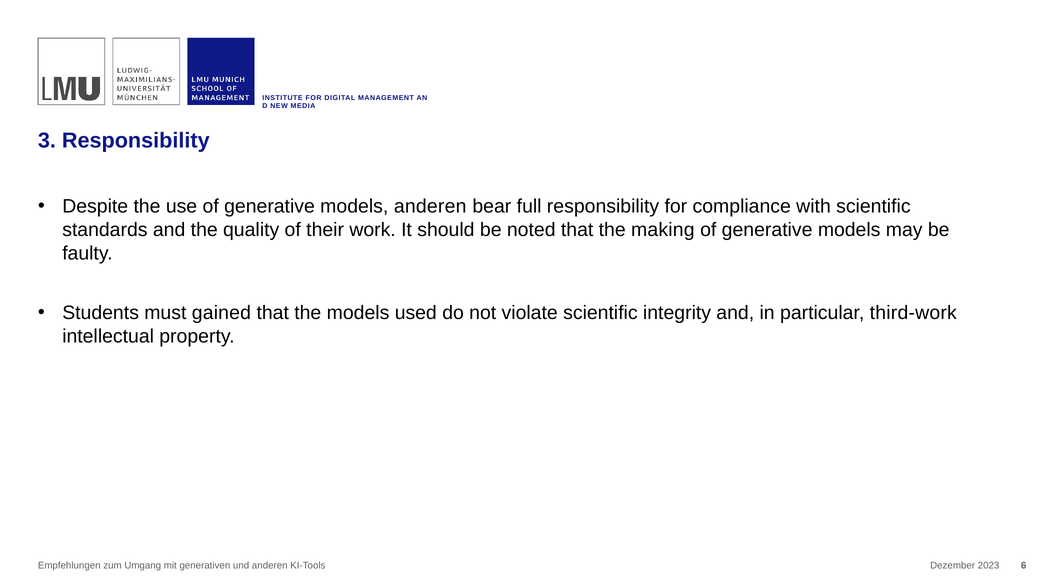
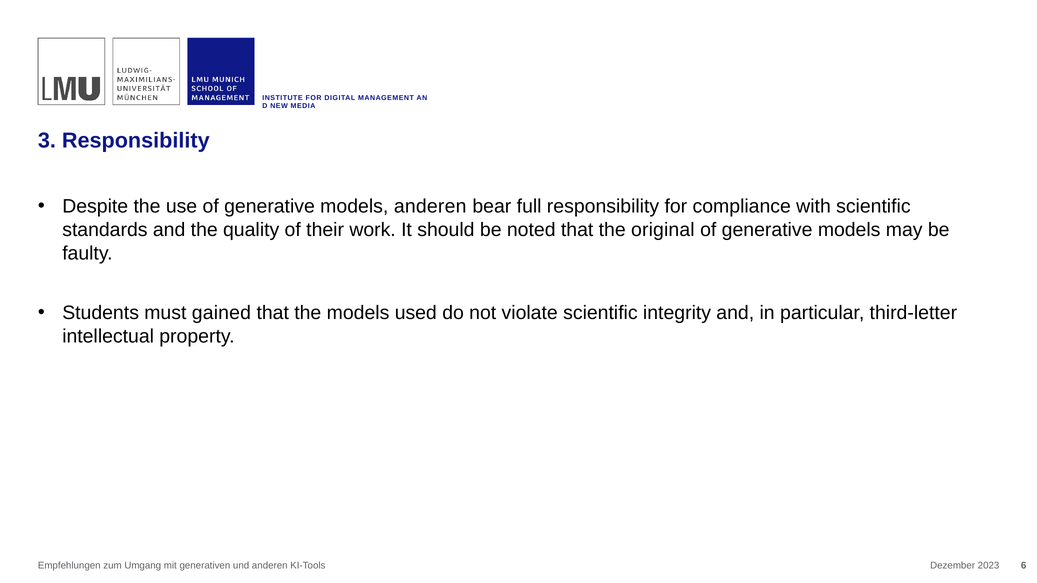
making: making -> original
third-work: third-work -> third-letter
